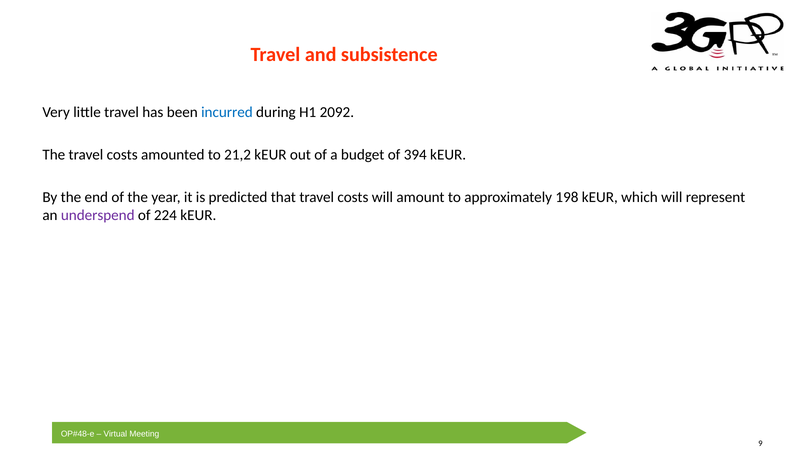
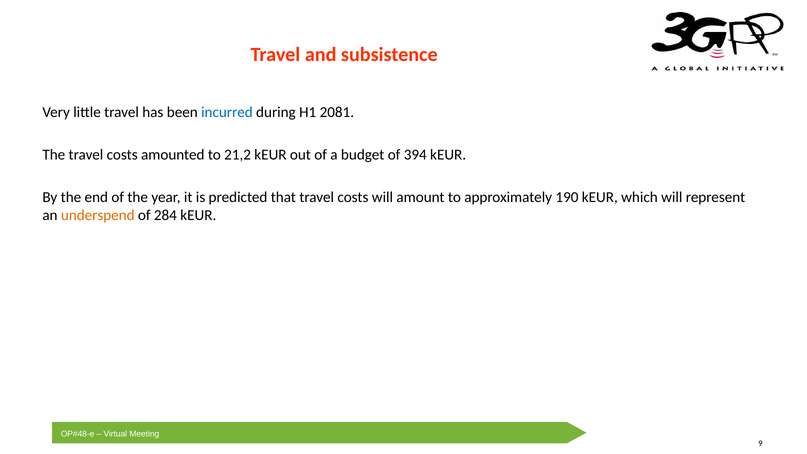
2092: 2092 -> 2081
198: 198 -> 190
underspend colour: purple -> orange
224: 224 -> 284
